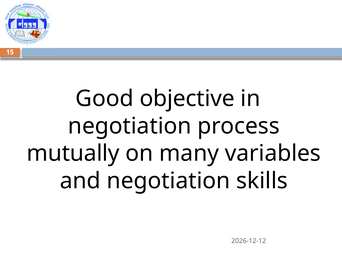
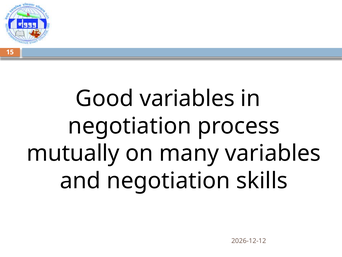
Good objective: objective -> variables
